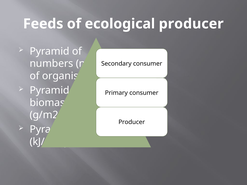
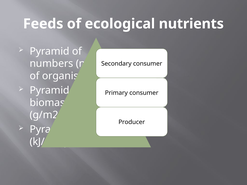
ecological producer: producer -> nutrients
